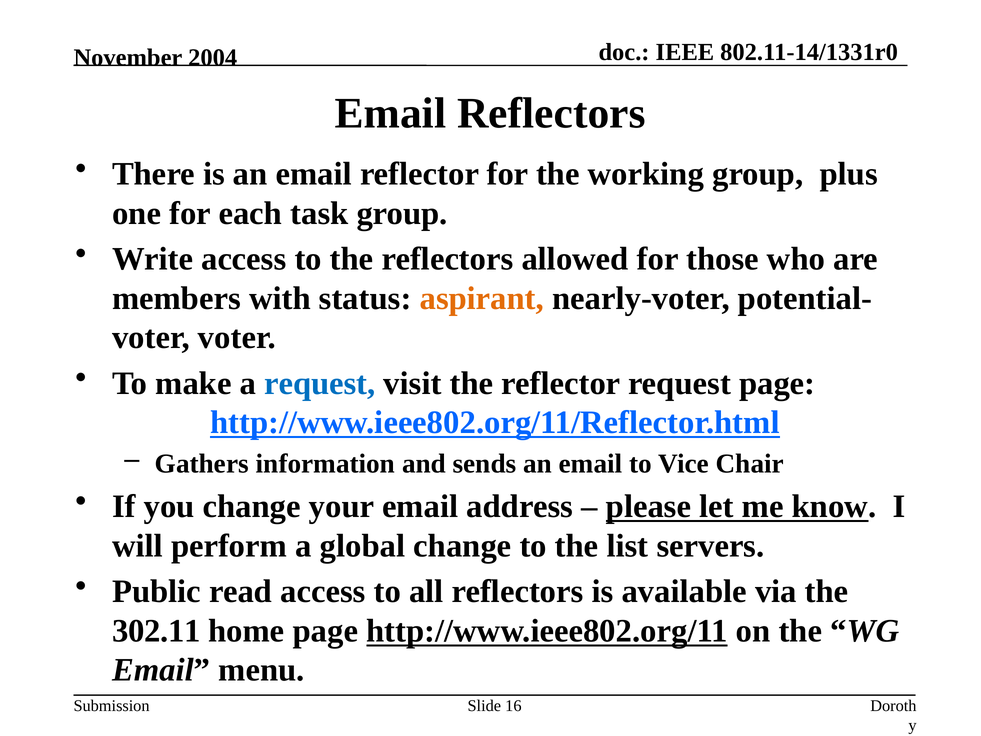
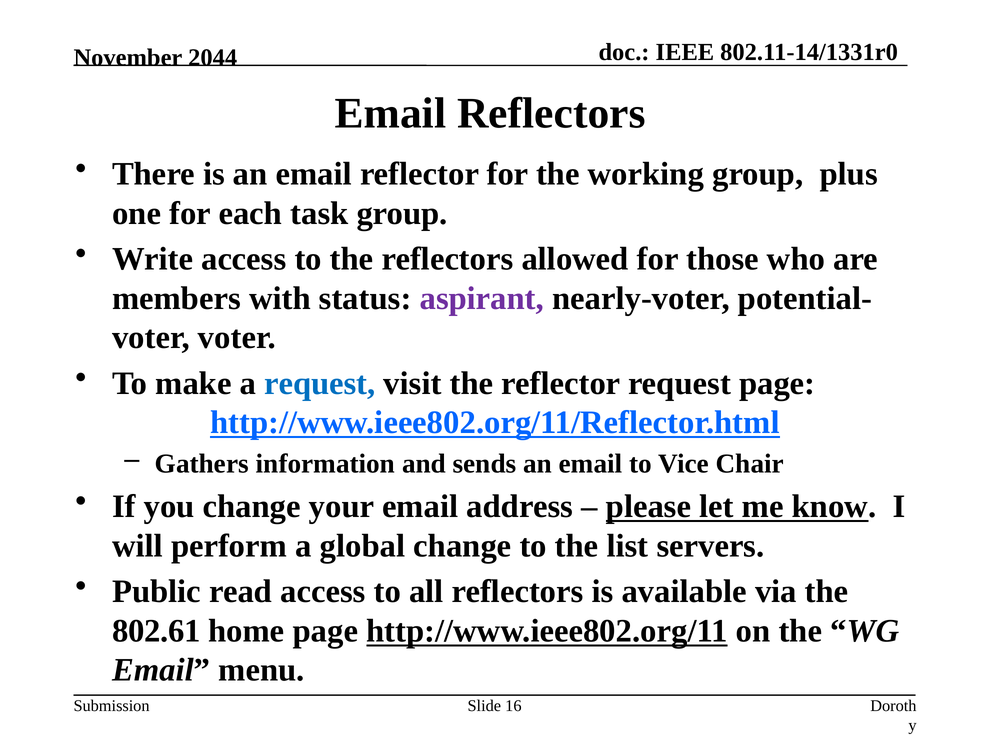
2004: 2004 -> 2044
aspirant colour: orange -> purple
302.11: 302.11 -> 802.61
